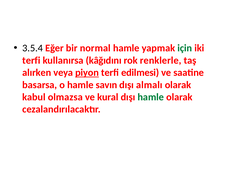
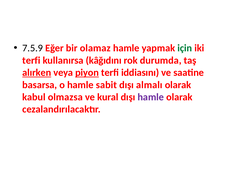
3.5.4: 3.5.4 -> 7.5.9
normal: normal -> olamaz
renklerle: renklerle -> durumda
alırken underline: none -> present
edilmesi: edilmesi -> iddiasını
savın: savın -> sabit
hamle at (151, 97) colour: green -> purple
